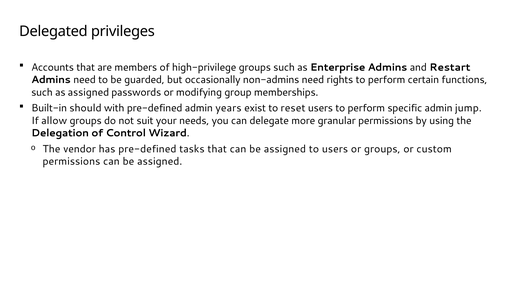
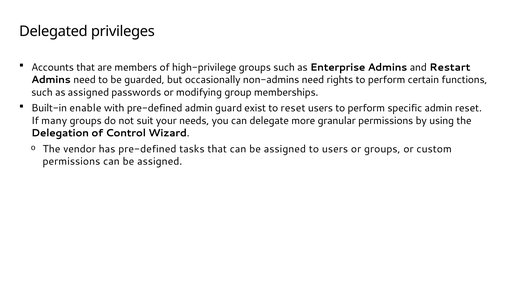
should: should -> enable
years: years -> guard
admin jump: jump -> reset
allow: allow -> many
